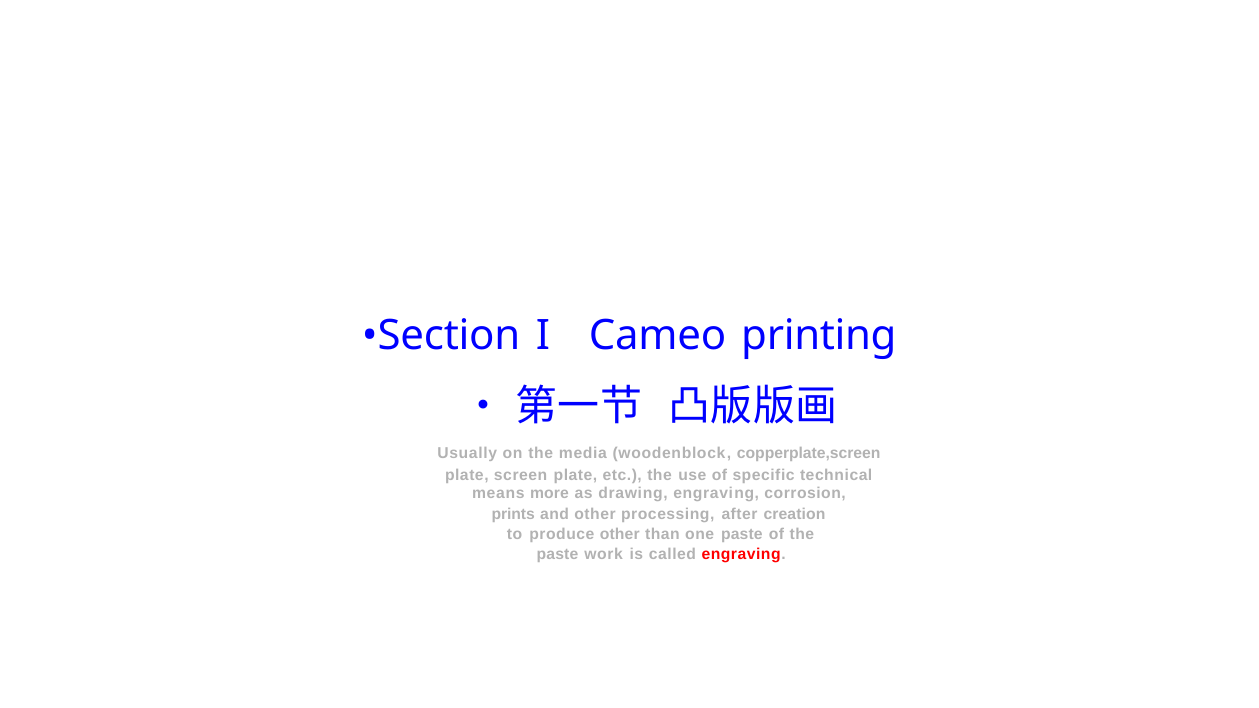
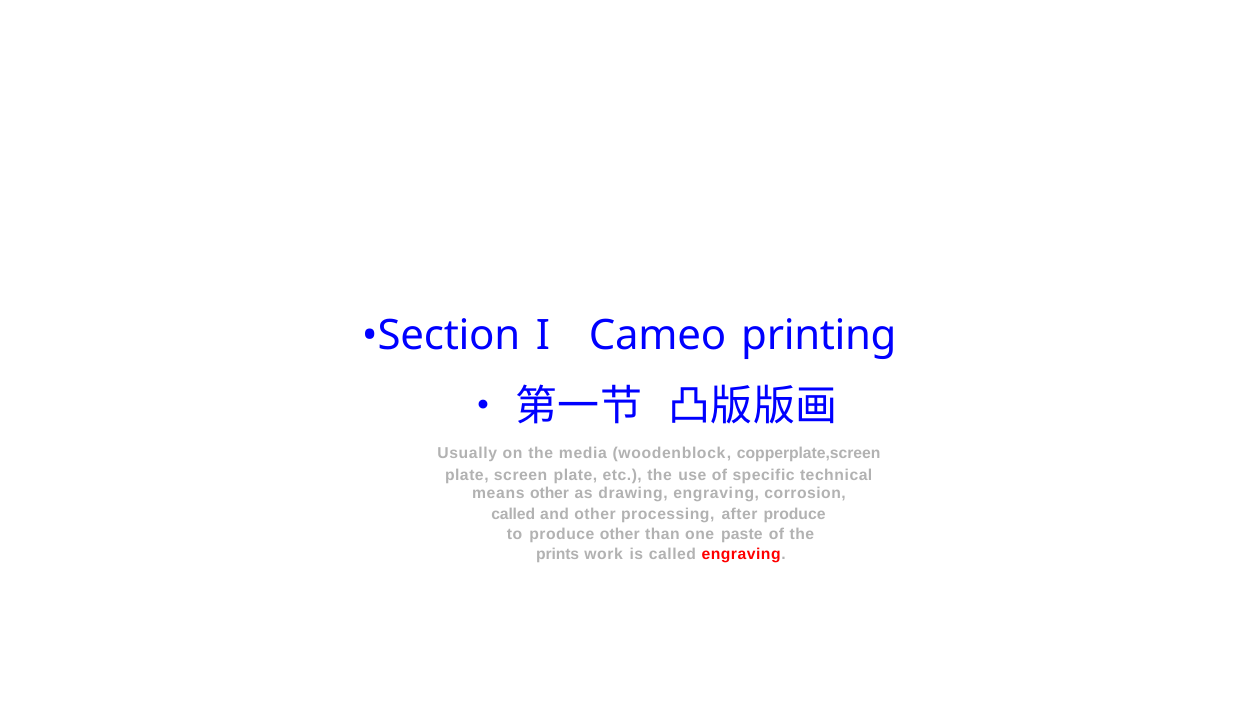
means more: more -> other
prints at (513, 514): prints -> called
after creation: creation -> produce
paste at (558, 555): paste -> prints
